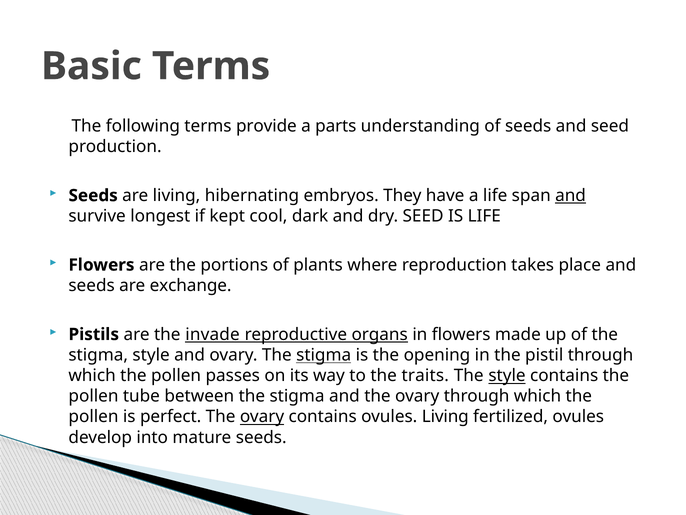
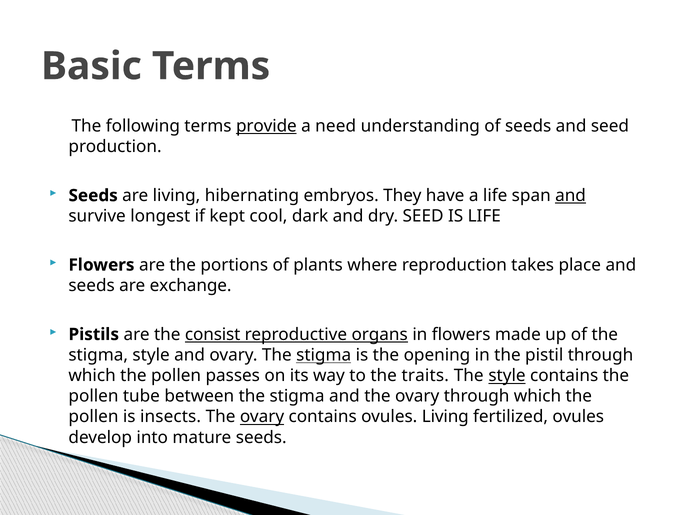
provide underline: none -> present
parts: parts -> need
invade: invade -> consist
perfect: perfect -> insects
